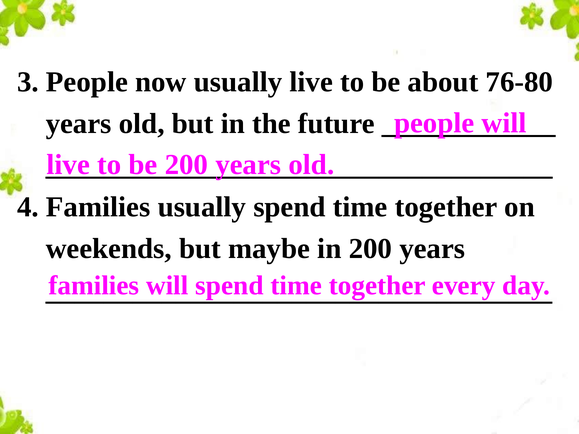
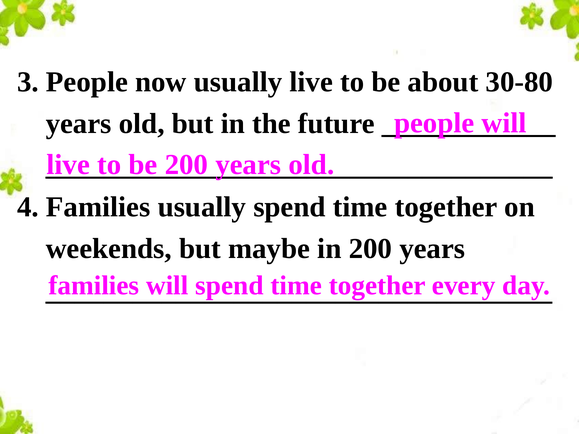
76-80: 76-80 -> 30-80
